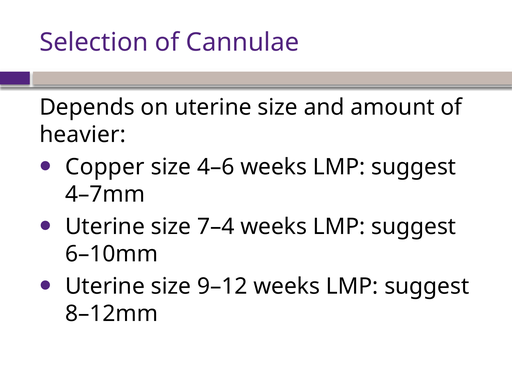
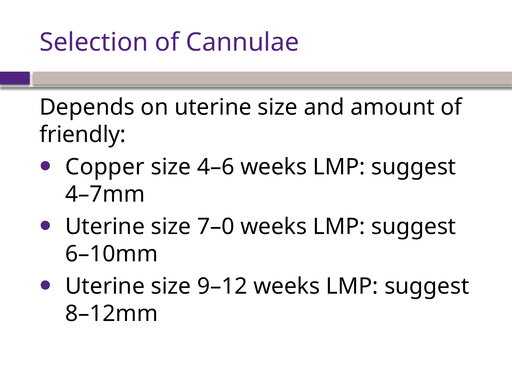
heavier: heavier -> friendly
7–4: 7–4 -> 7–0
